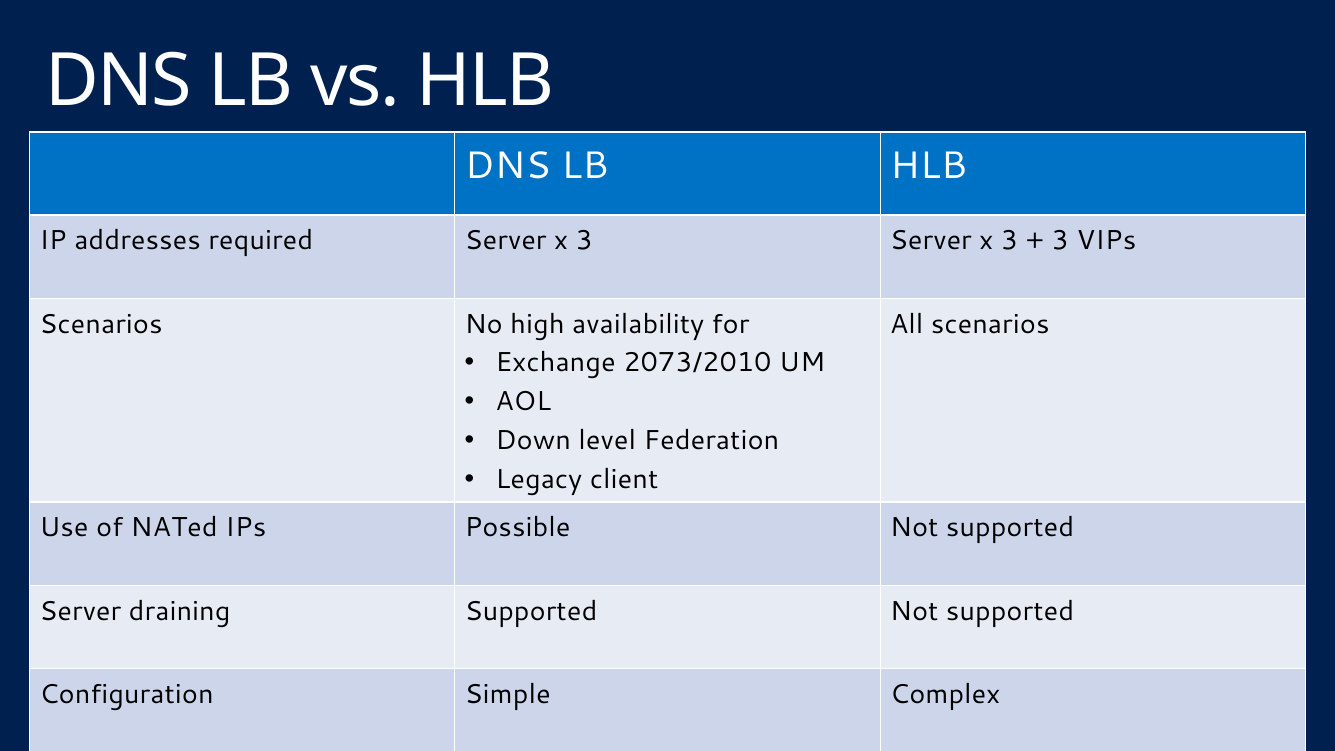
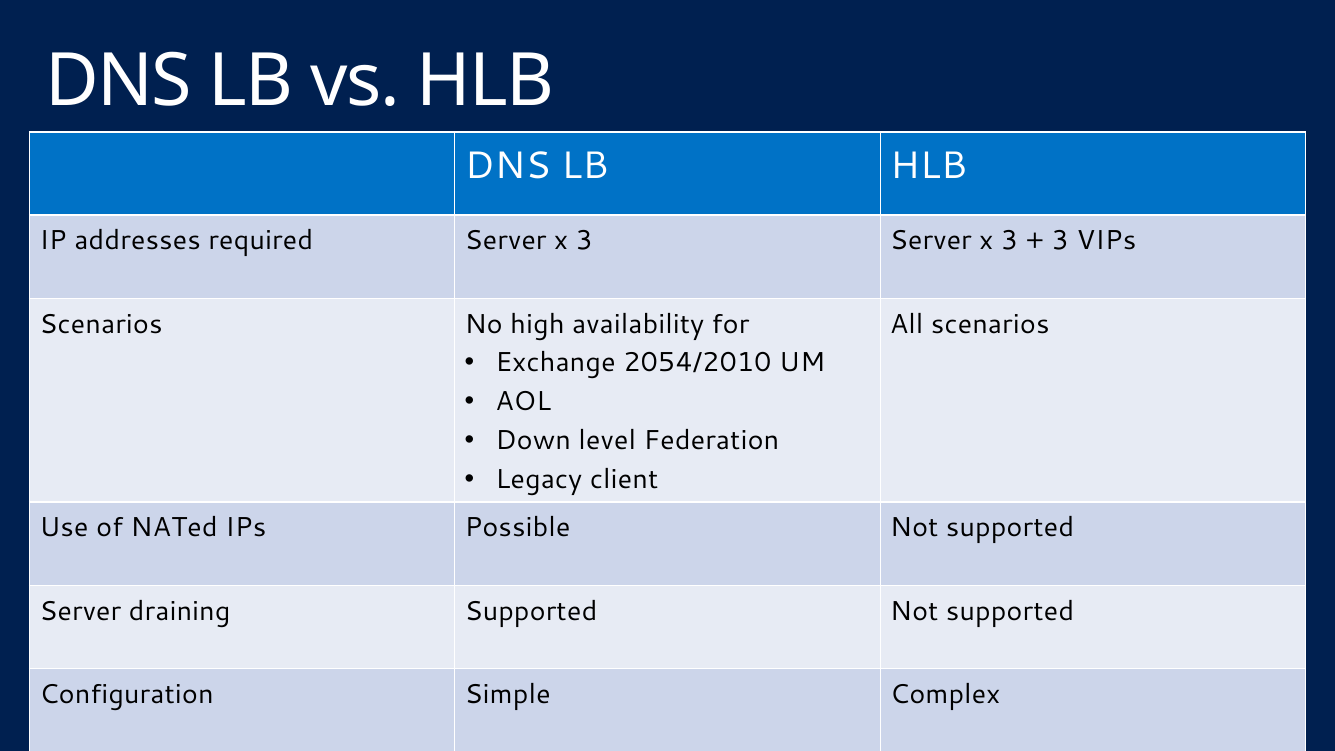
2073/2010: 2073/2010 -> 2054/2010
